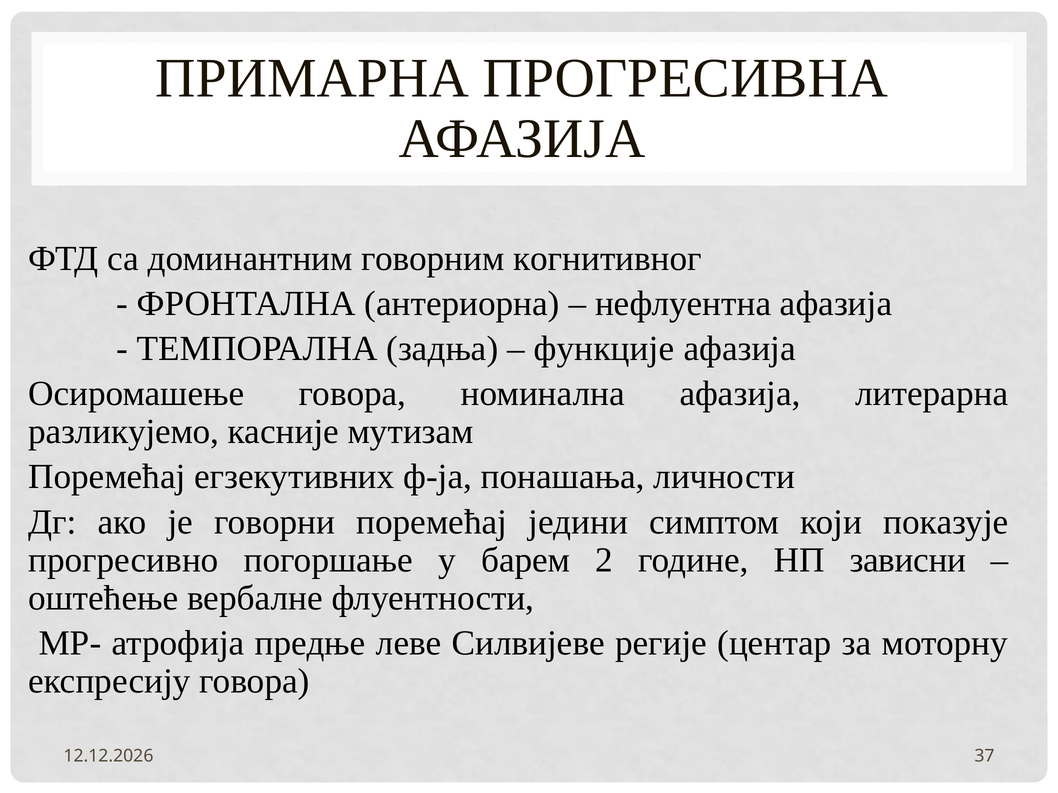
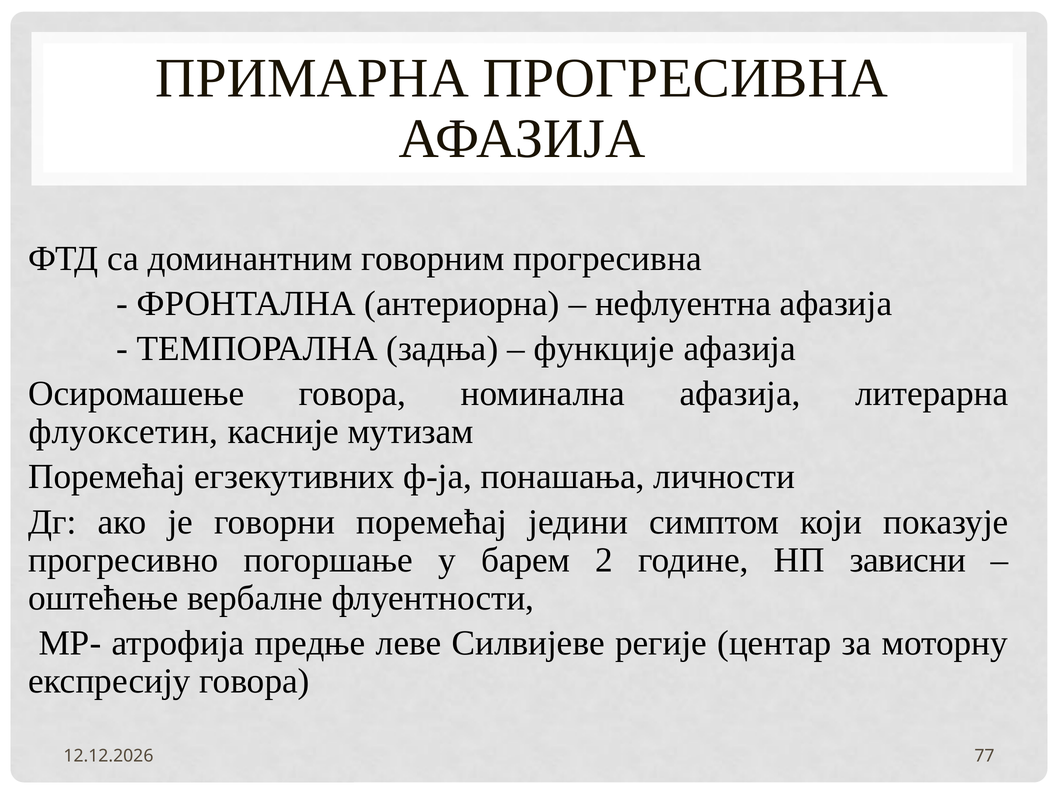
говорним когнитивног: когнитивног -> прогресивна
разликујемо: разликујемо -> флуоксетин
37: 37 -> 77
